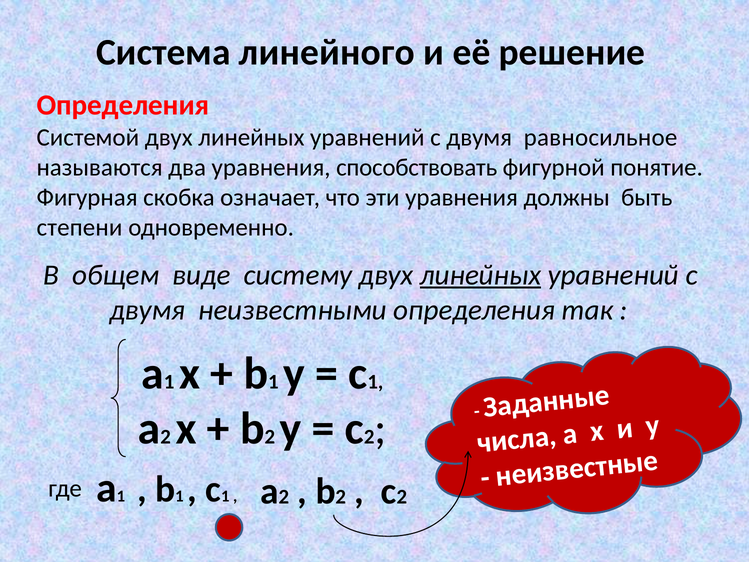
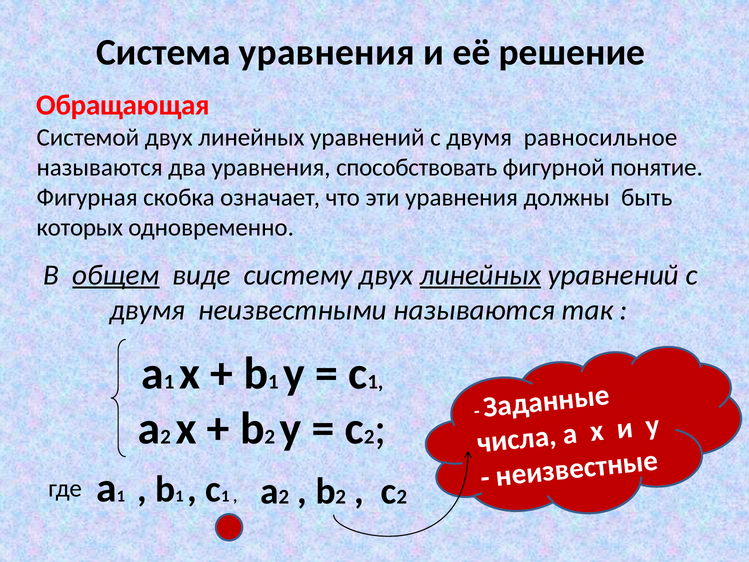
Система линейного: линейного -> уравнения
Определения at (123, 105): Определения -> Обращающая
степени: степени -> которых
общем underline: none -> present
неизвестными определения: определения -> называются
